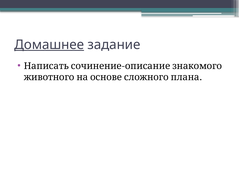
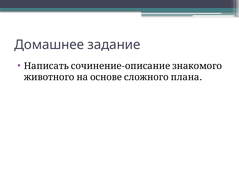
Домашнее underline: present -> none
